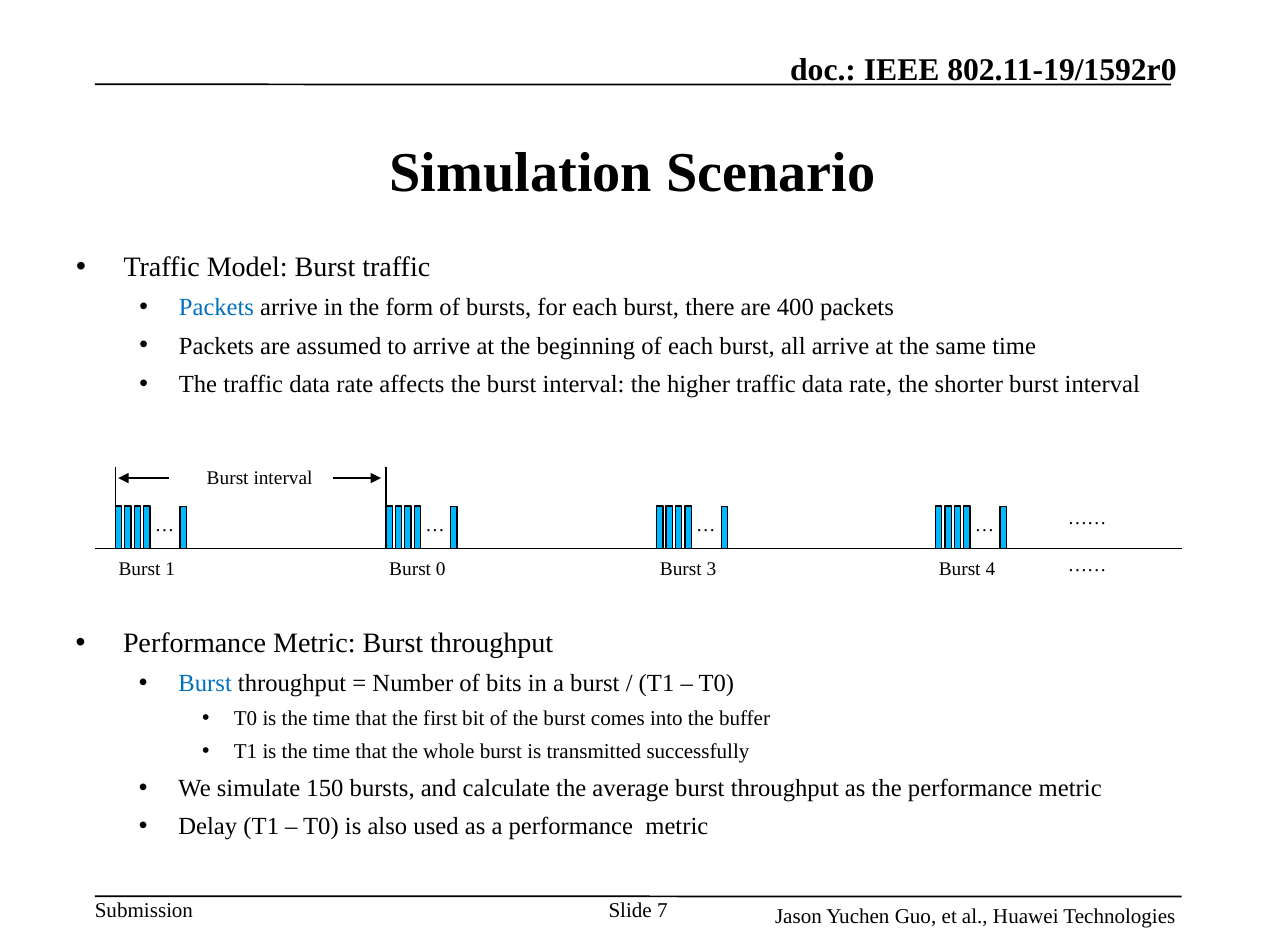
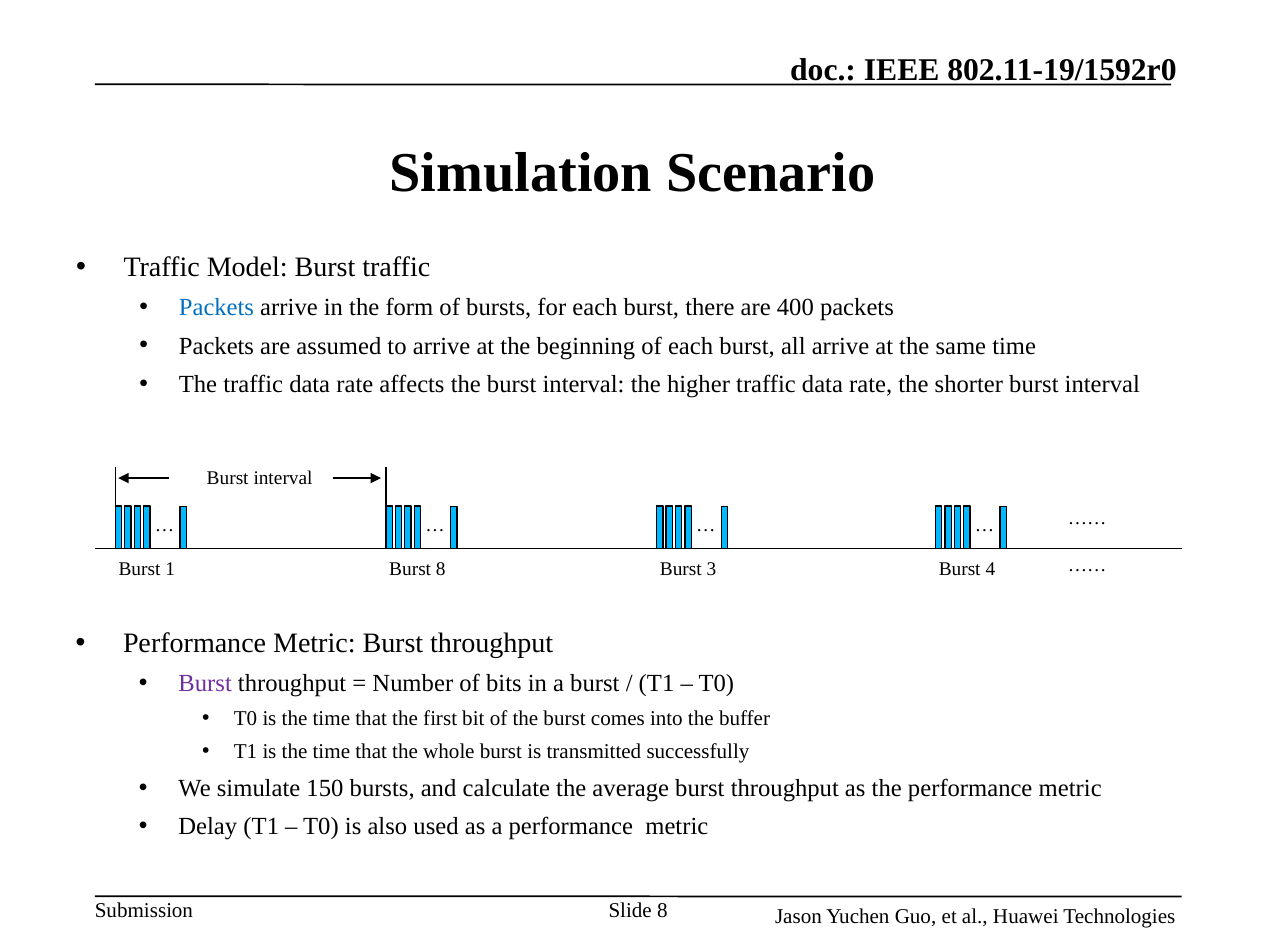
Burst 0: 0 -> 8
Burst at (205, 684) colour: blue -> purple
Slide 7: 7 -> 8
